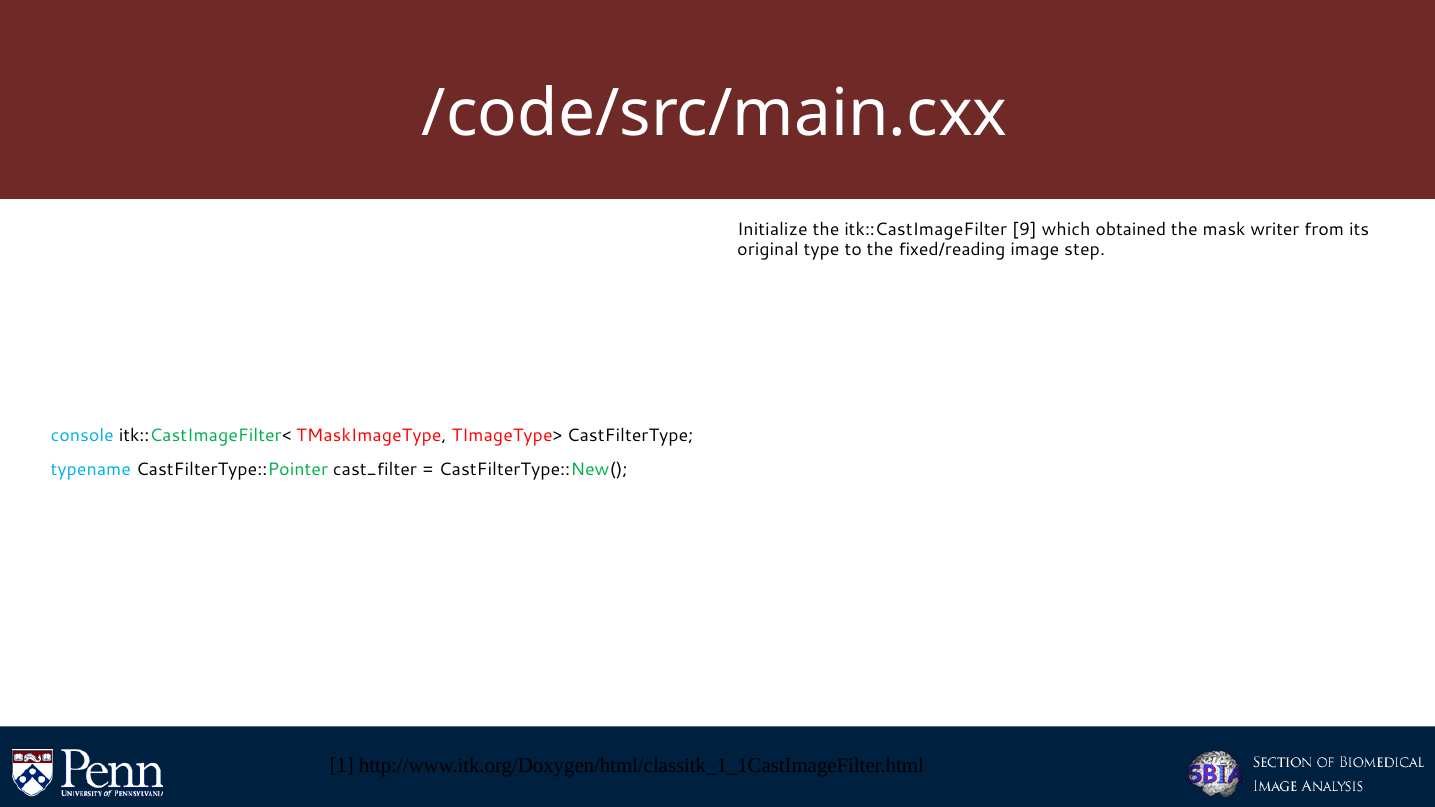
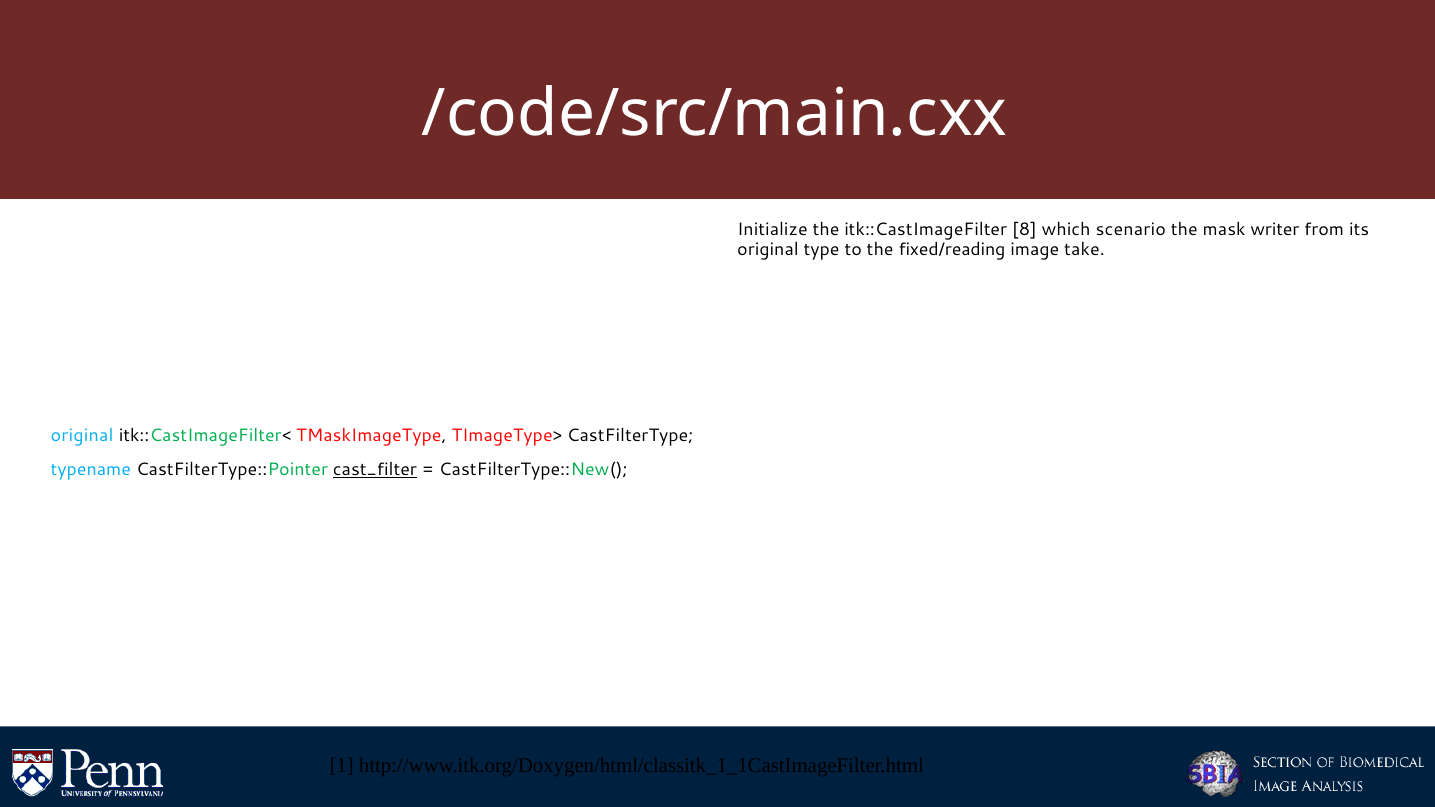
9: 9 -> 8
obtained: obtained -> scenario
step: step -> take
console at (82, 436): console -> original
cast_filter underline: none -> present
